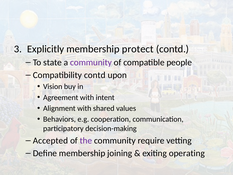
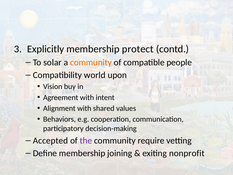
state: state -> solar
community at (91, 62) colour: purple -> orange
Compatibility contd: contd -> world
operating: operating -> nonprofit
